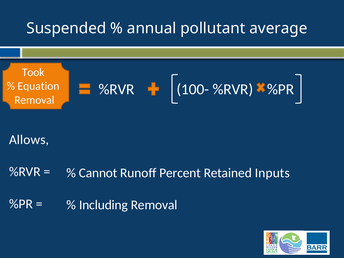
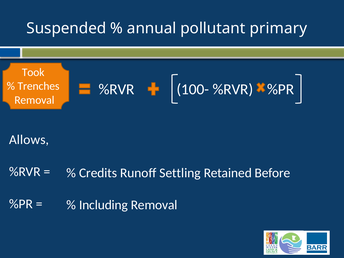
average: average -> primary
Equation: Equation -> Trenches
Cannot: Cannot -> Credits
Percent: Percent -> Settling
Inputs: Inputs -> Before
